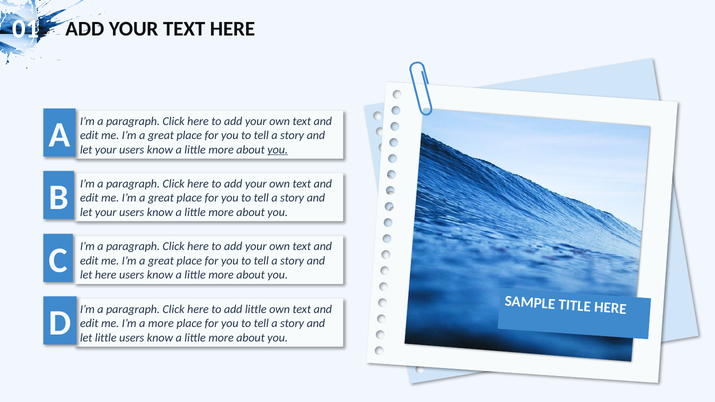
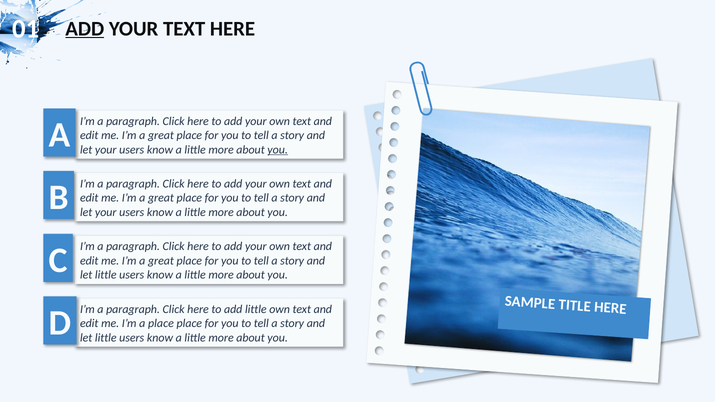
ADD at (85, 29) underline: none -> present
here at (106, 275): here -> little
a more: more -> place
